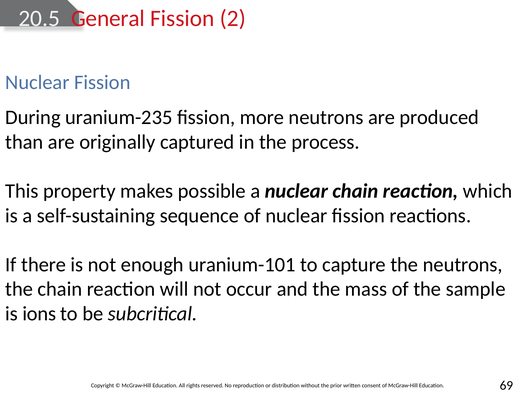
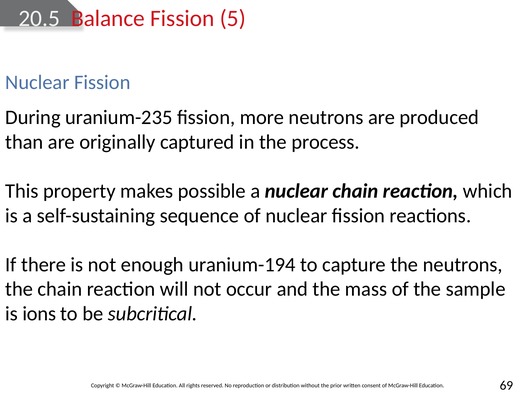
General: General -> Balance
2: 2 -> 5
uranium-101: uranium-101 -> uranium-194
